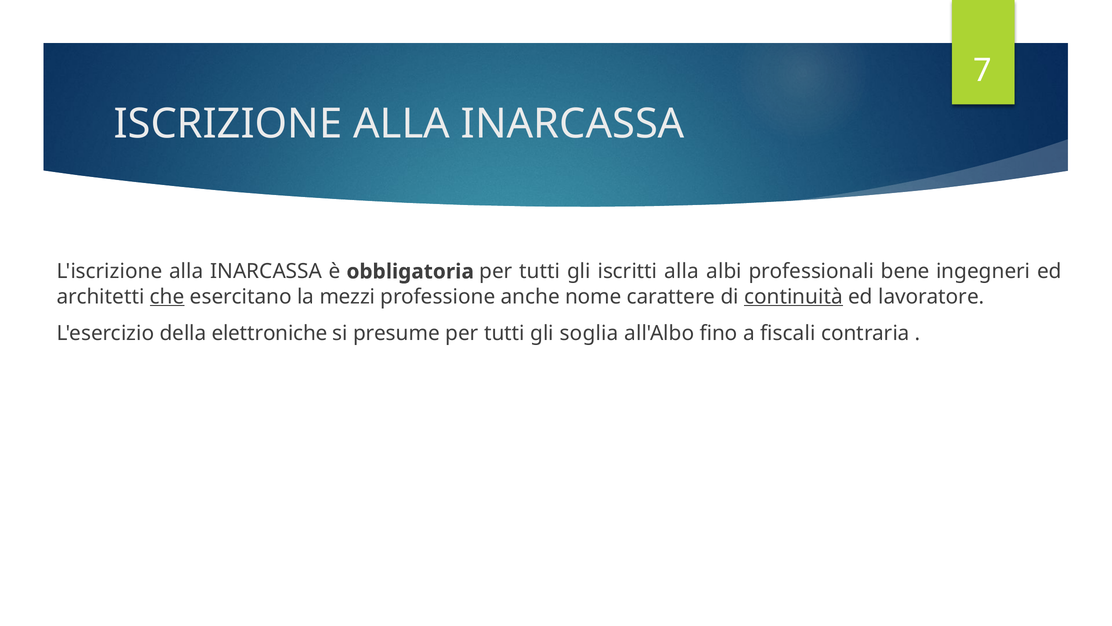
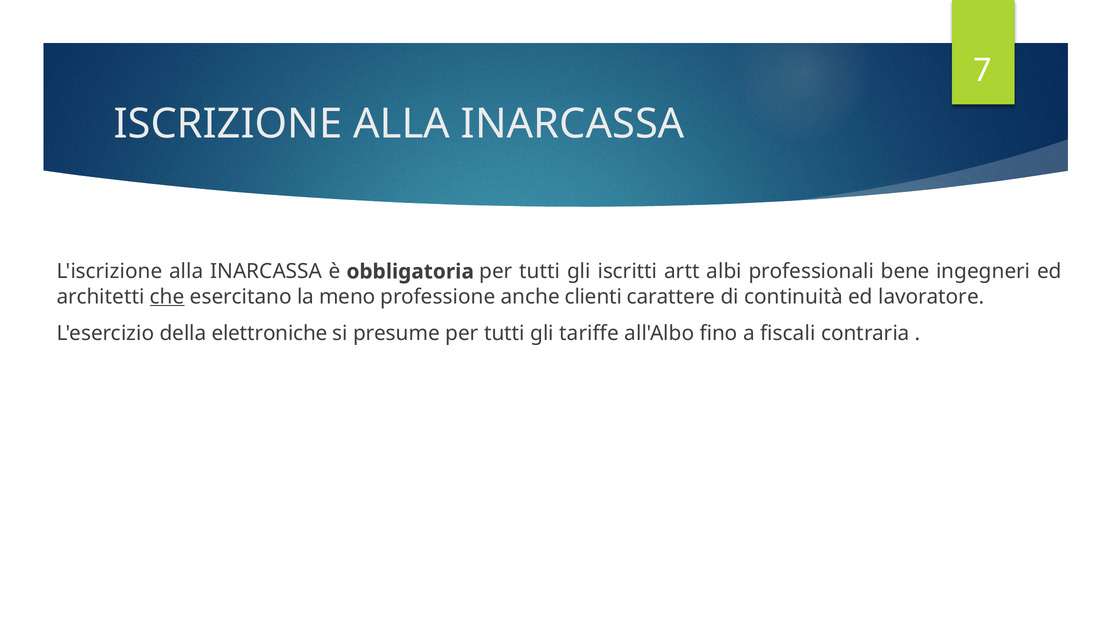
iscritti alla: alla -> artt
mezzi: mezzi -> meno
nome: nome -> clienti
continuità underline: present -> none
soglia: soglia -> tariffe
